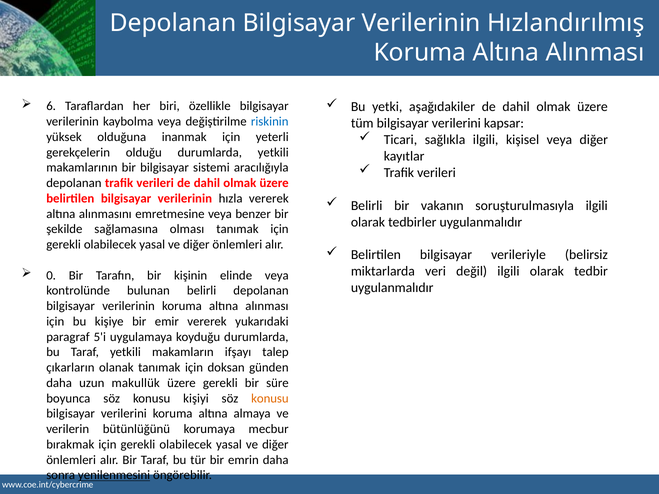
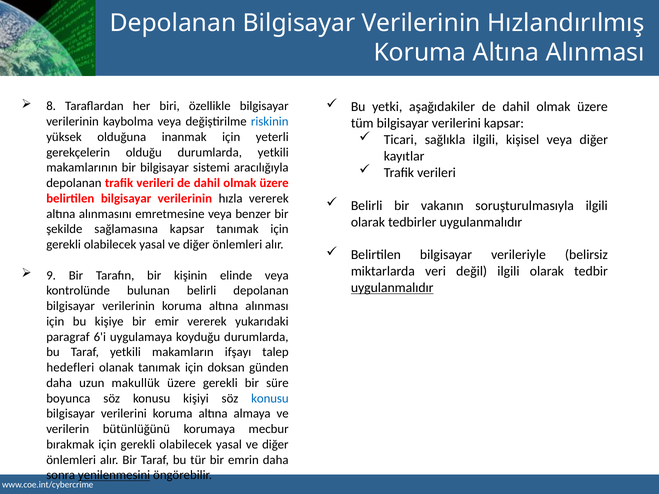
6: 6 -> 8
sağlamasına olması: olması -> kapsar
0: 0 -> 9
uygulanmalıdır at (392, 288) underline: none -> present
5'i: 5'i -> 6'i
çıkarların: çıkarların -> hedefleri
konusu at (270, 399) colour: orange -> blue
